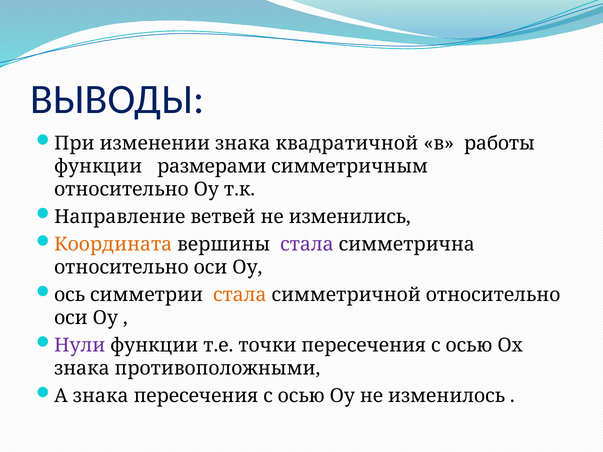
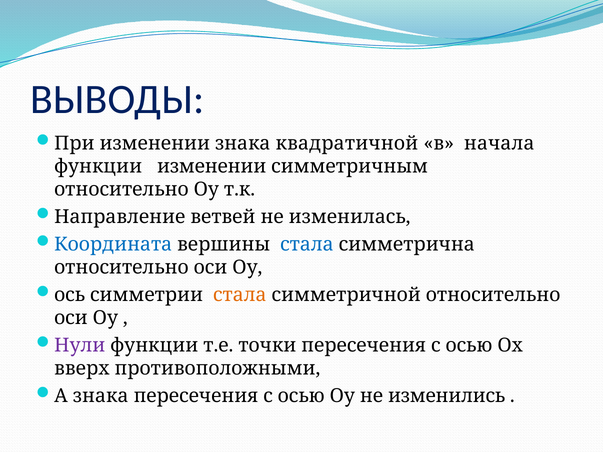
работы: работы -> начала
функции размерами: размерами -> изменении
изменились: изменились -> изменилась
Координата colour: orange -> blue
стала at (307, 245) colour: purple -> blue
знака at (82, 369): знака -> вверх
изменилось: изменилось -> изменились
